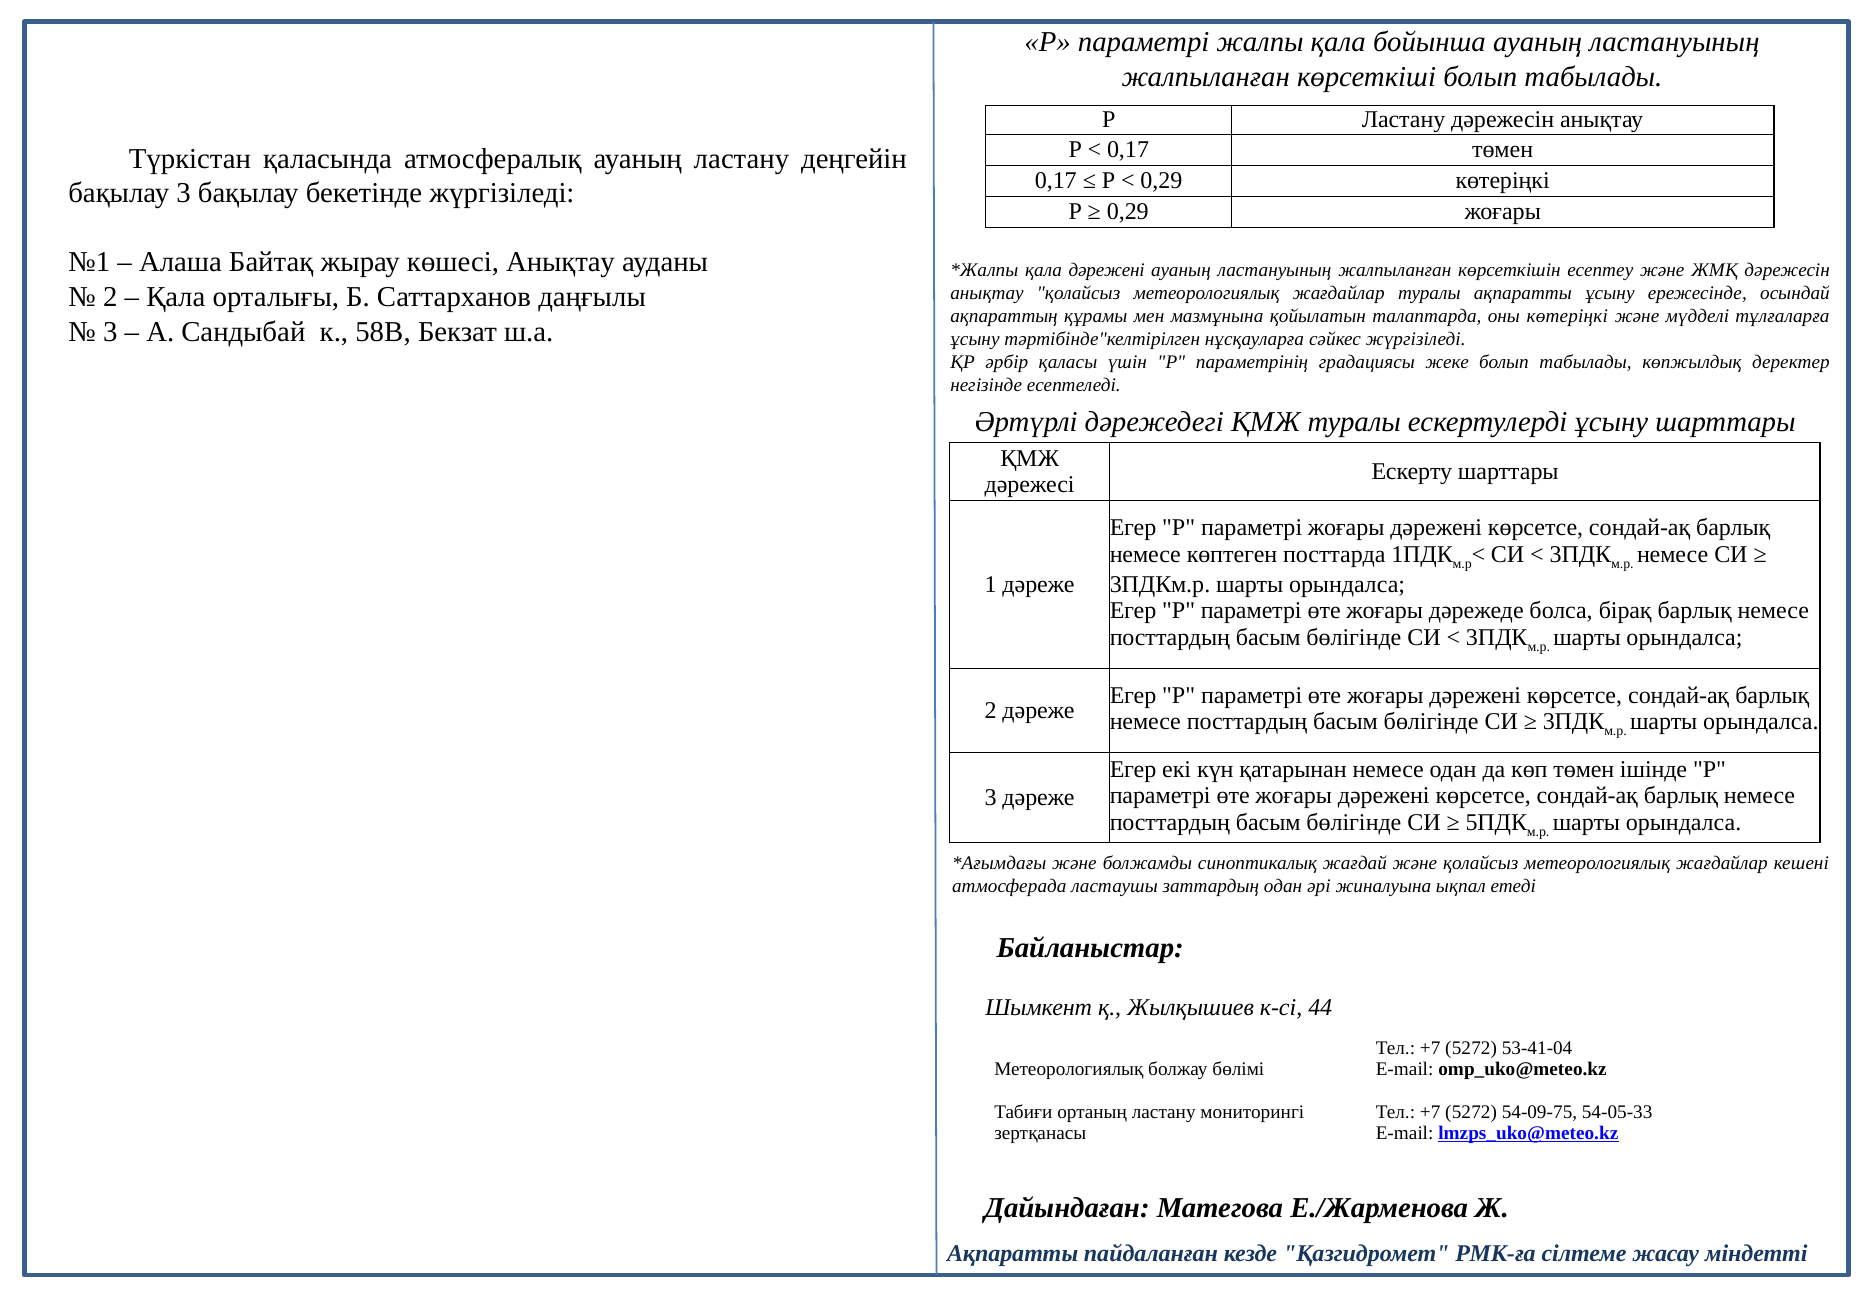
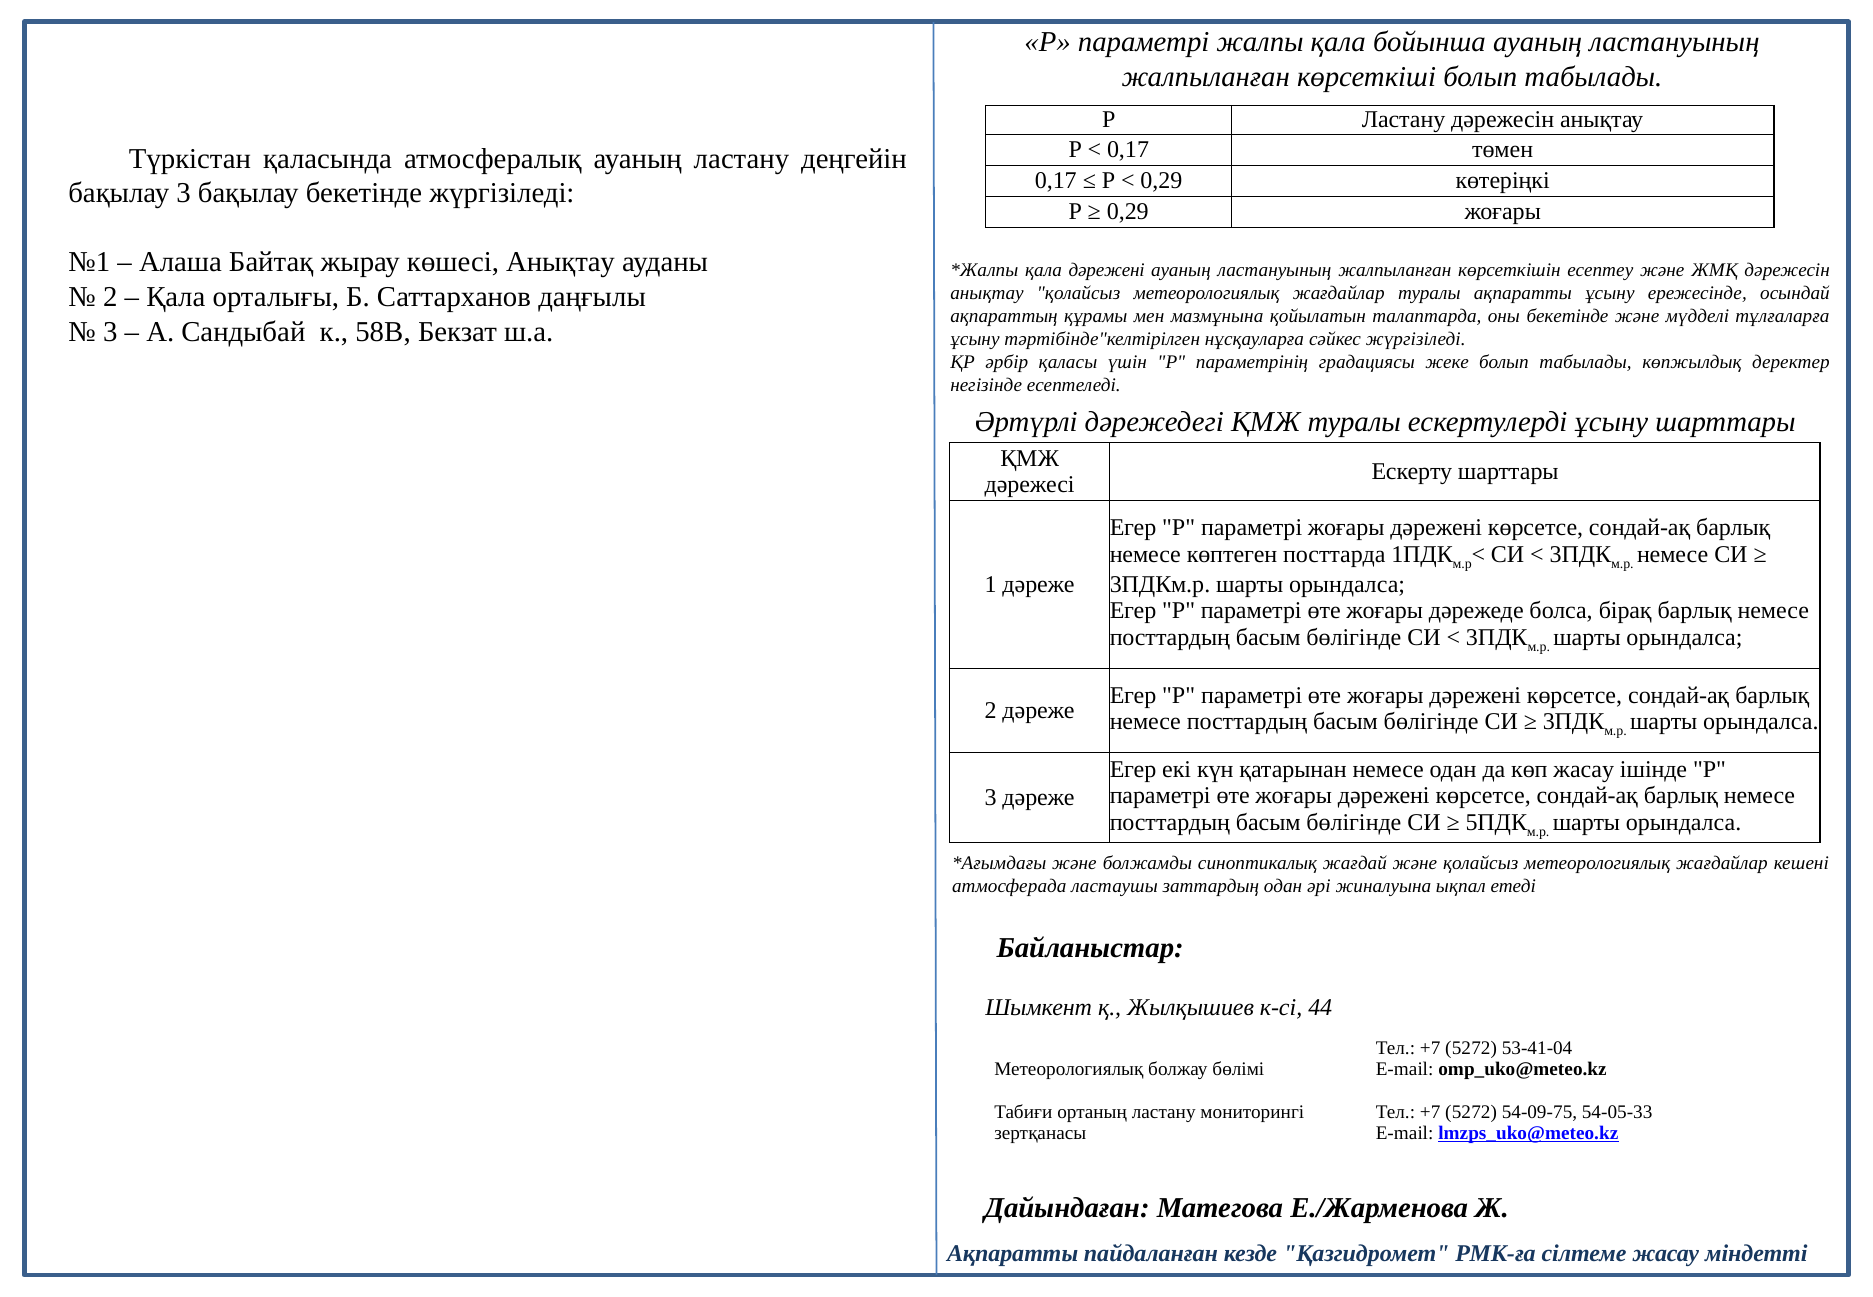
оны көтеріңкі: көтеріңкі -> бекетінде
көп төмен: төмен -> жасау
